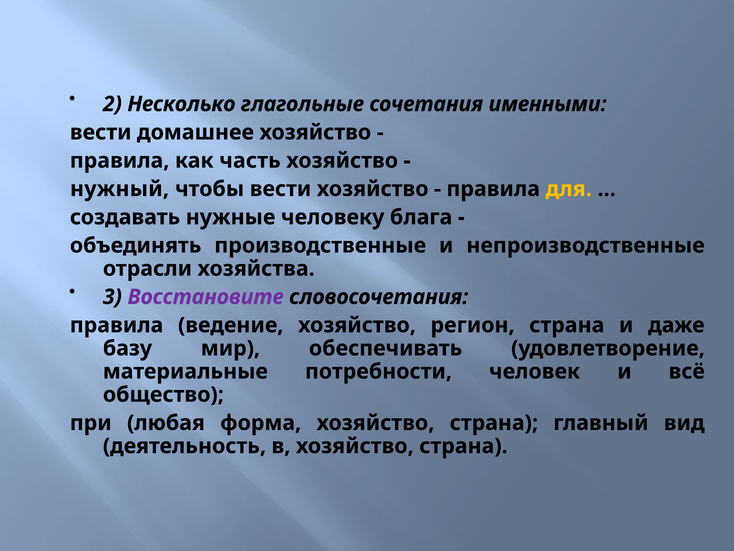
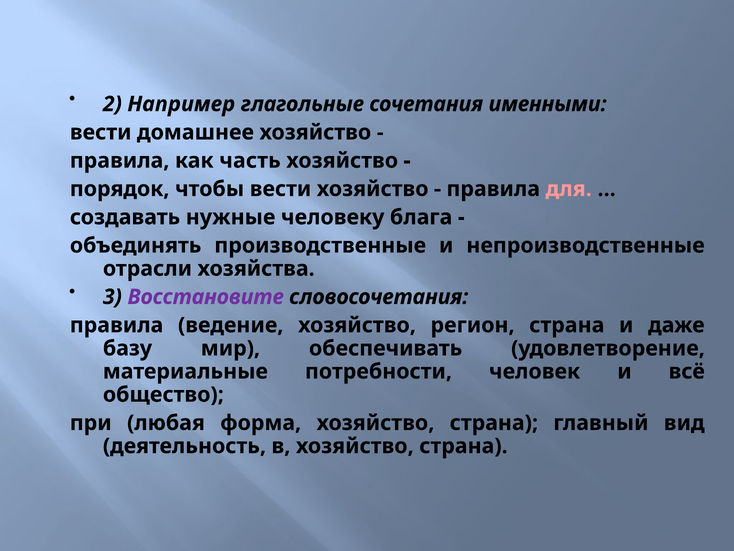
Несколько: Несколько -> Например
нужный: нужный -> порядок
для colour: yellow -> pink
